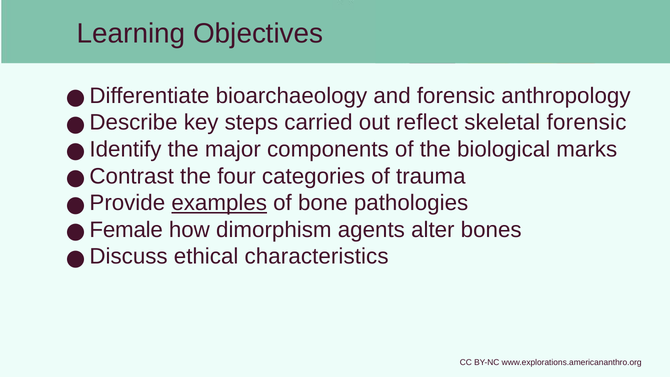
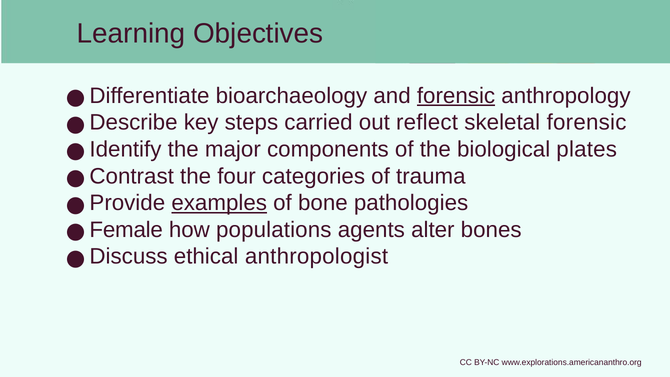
forensic at (456, 96) underline: none -> present
marks: marks -> plates
dimorphism: dimorphism -> populations
characteristics: characteristics -> anthropologist
